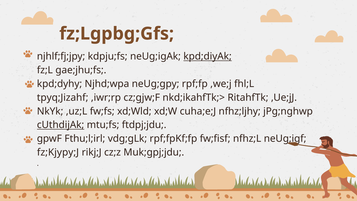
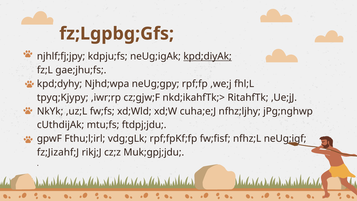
tpyq;Jizahf: tpyq;Jizahf -> tpyq;Kjypy
cUthdijAk underline: present -> none
fz;Kjypy;J: fz;Kjypy;J -> fz;Jizahf;J
